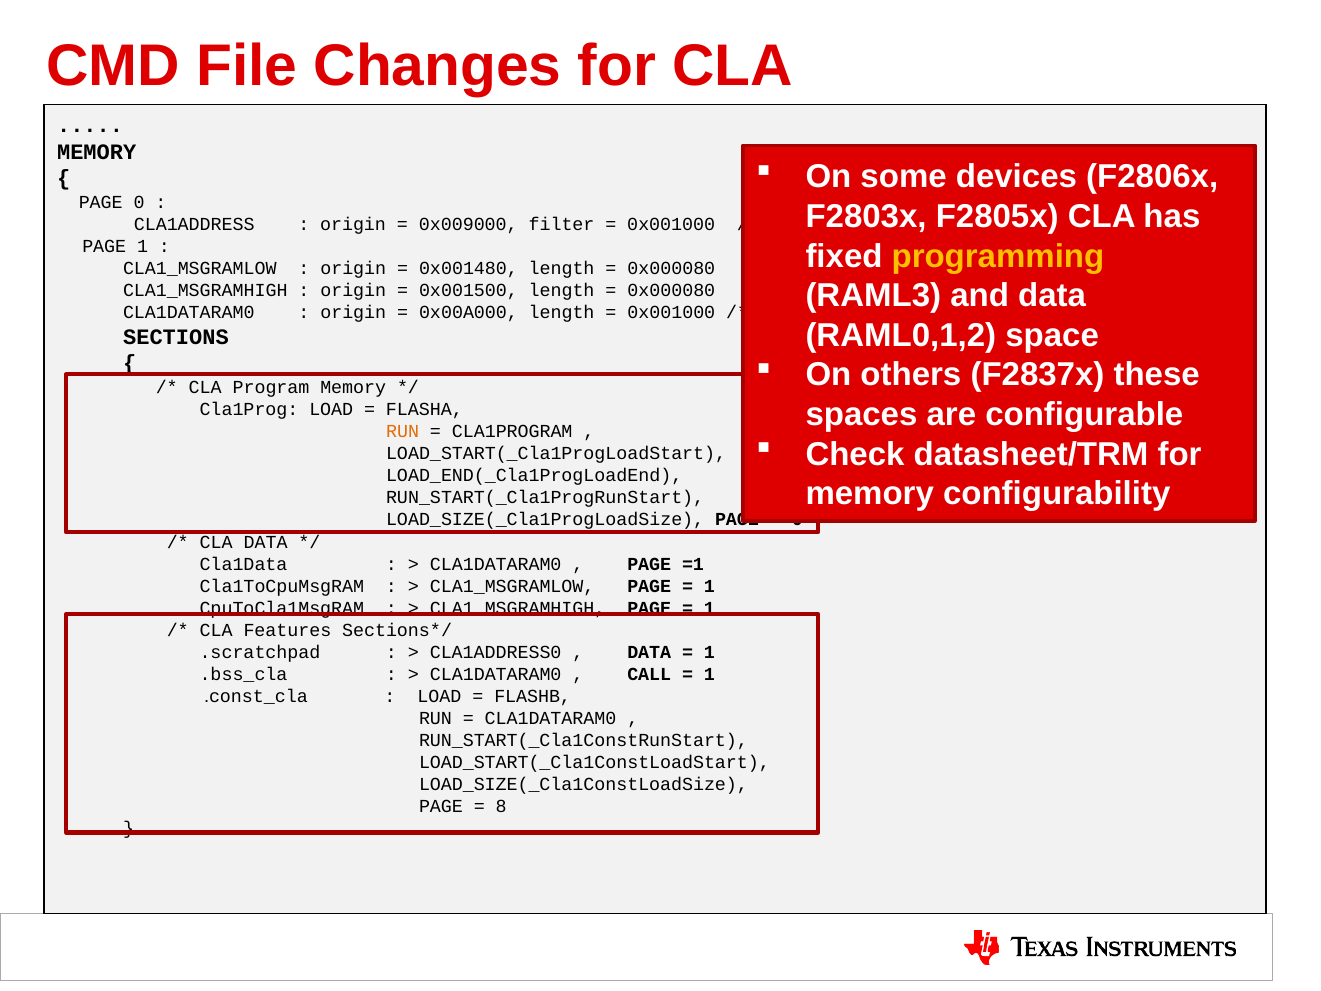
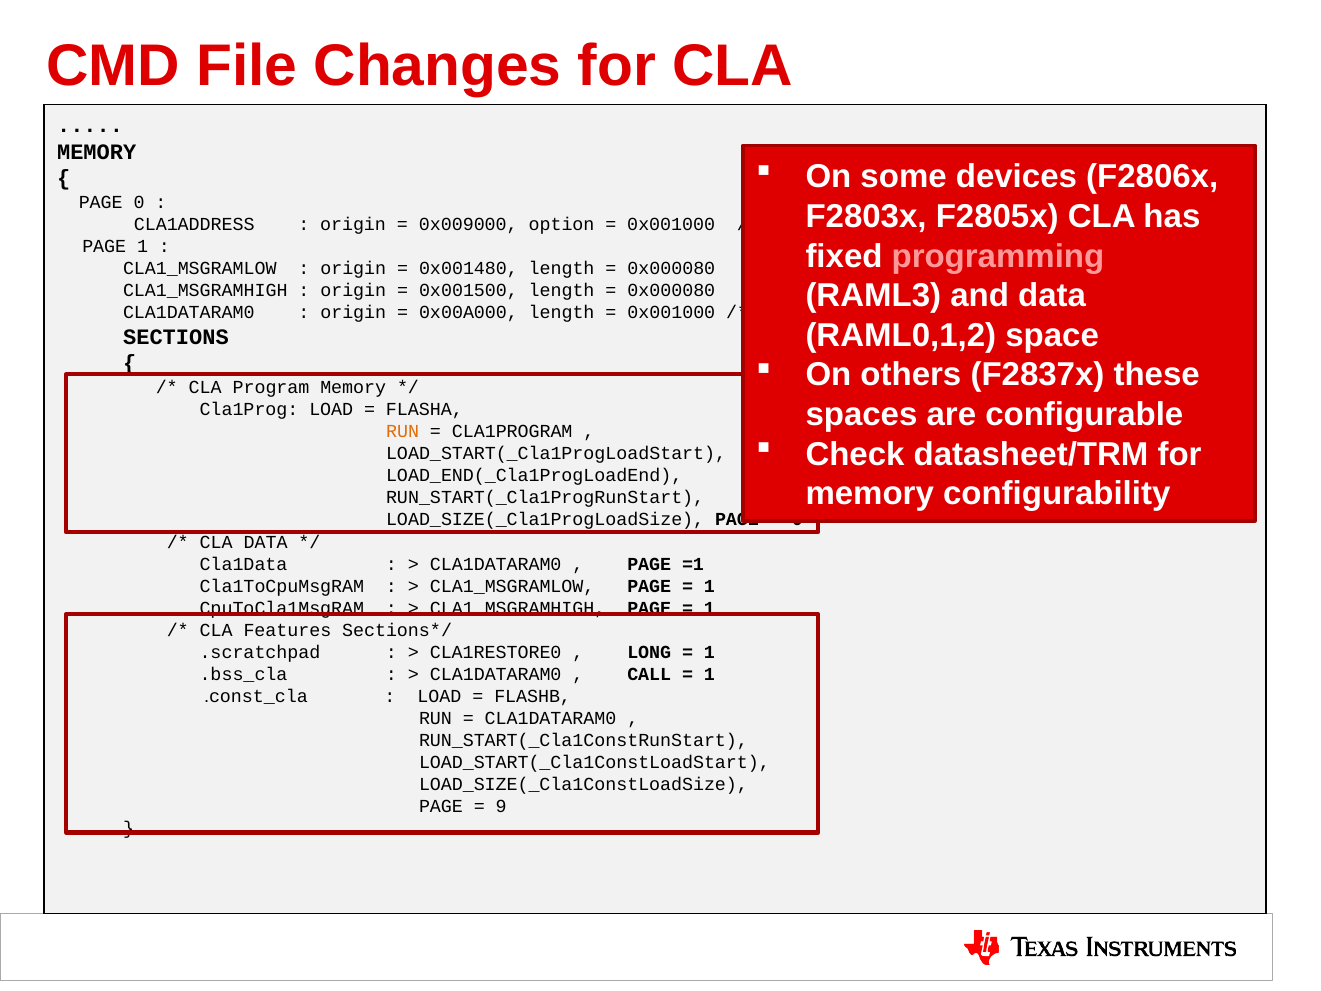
filter: filter -> option
programming colour: yellow -> pink
CLA1ADDRESS0: CLA1ADDRESS0 -> CLA1RESTORE0
DATA at (649, 652): DATA -> LONG
8: 8 -> 9
